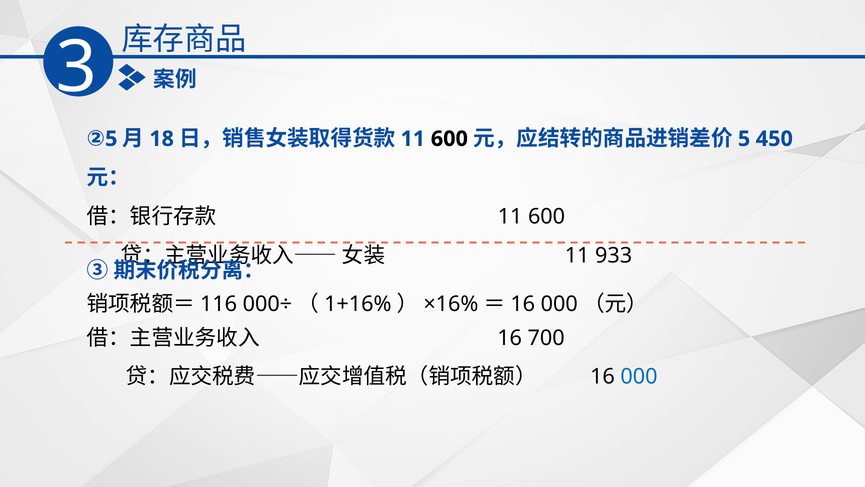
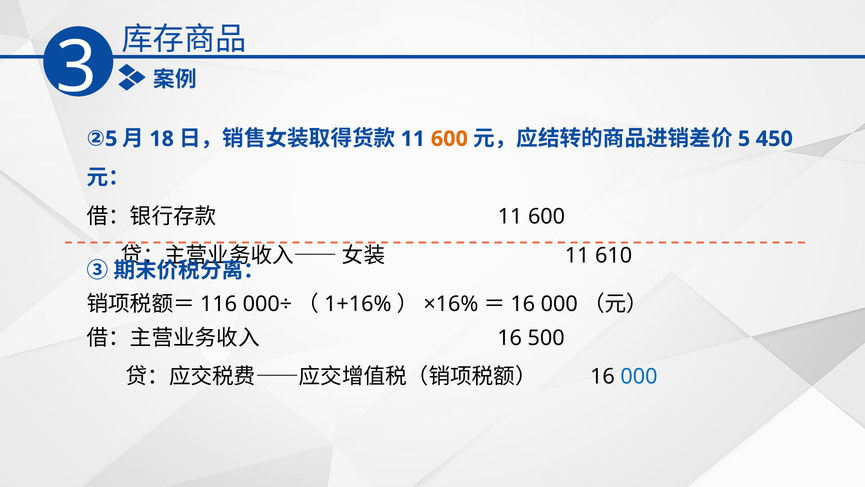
600 at (449, 139) colour: black -> orange
933: 933 -> 610
700: 700 -> 500
